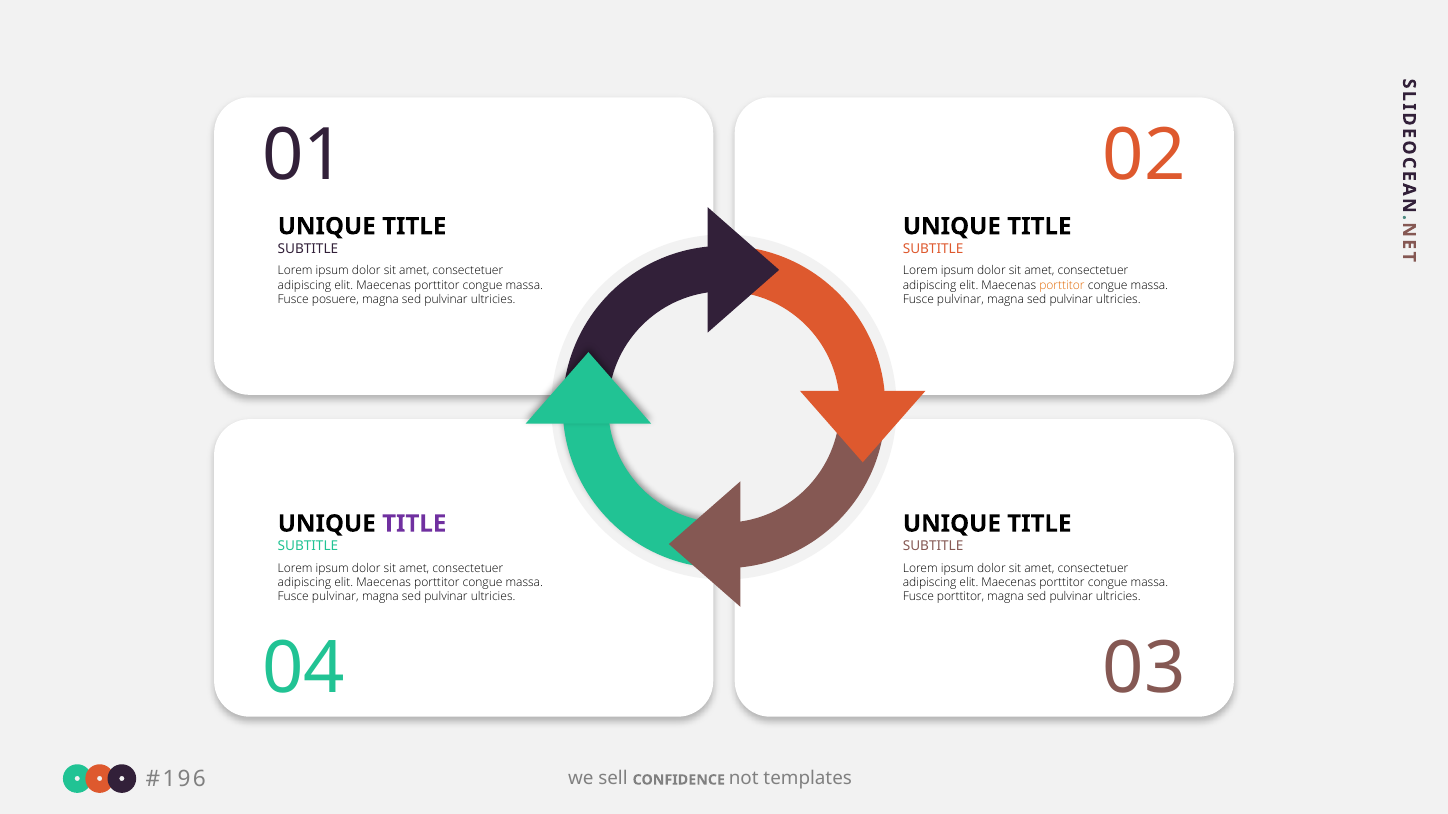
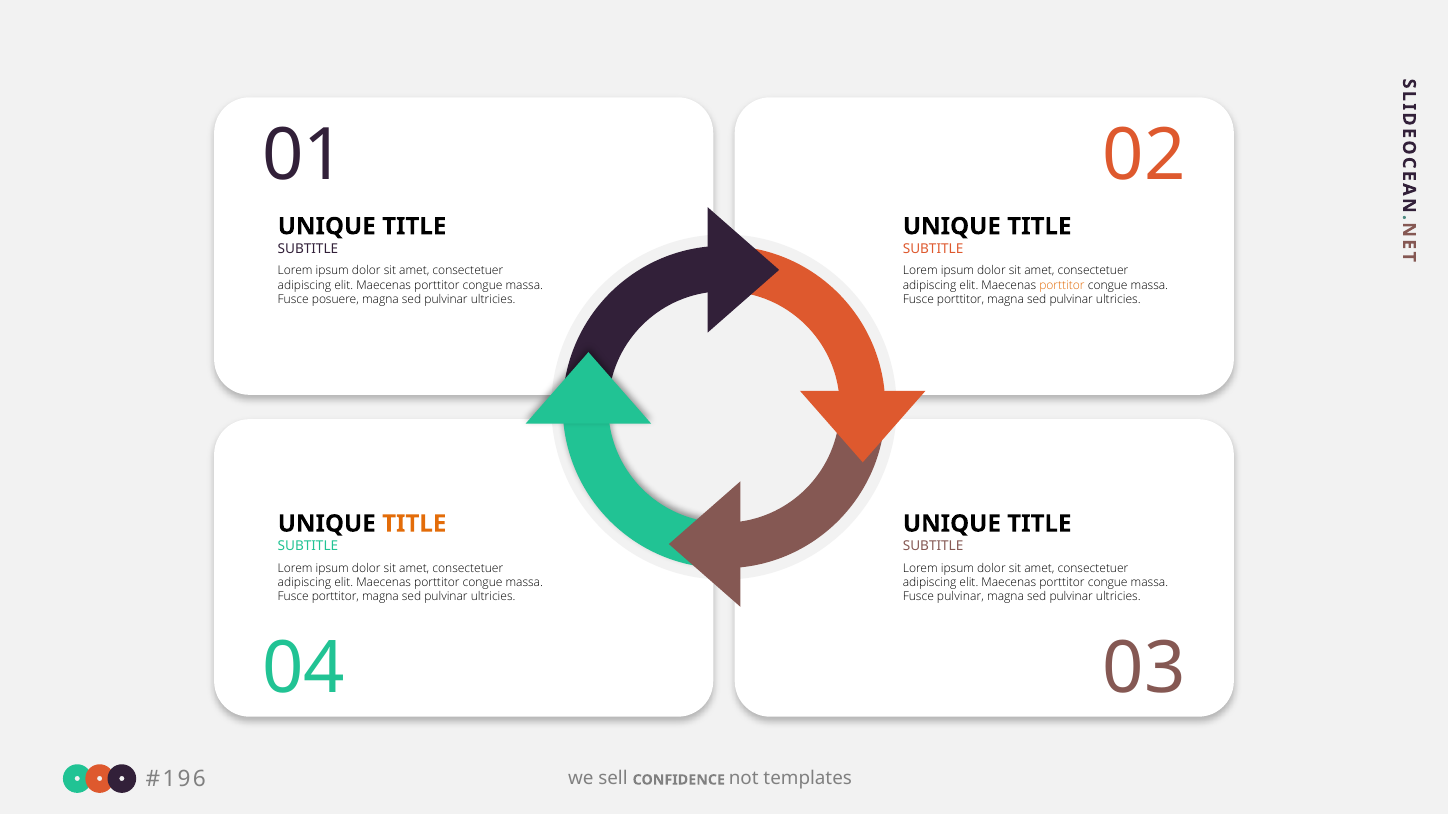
pulvinar at (960, 300): pulvinar -> porttitor
TITLE at (414, 524) colour: purple -> orange
pulvinar at (335, 597): pulvinar -> porttitor
Fusce porttitor: porttitor -> pulvinar
